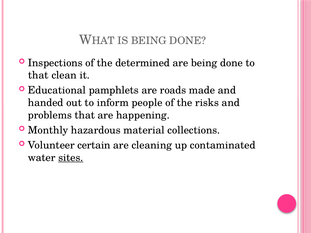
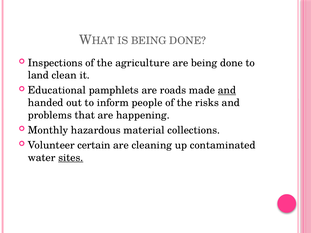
determined: determined -> agriculture
that at (38, 75): that -> land
and at (227, 90) underline: none -> present
